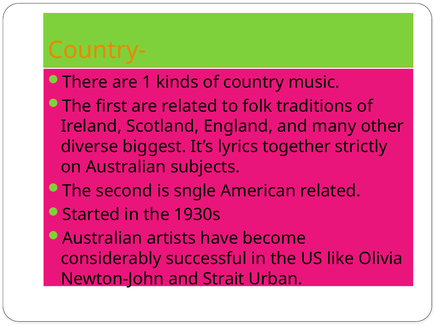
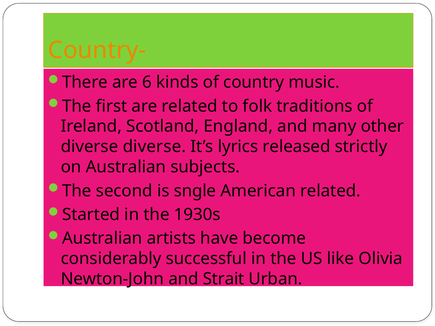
1: 1 -> 6
diverse biggest: biggest -> diverse
together: together -> released
